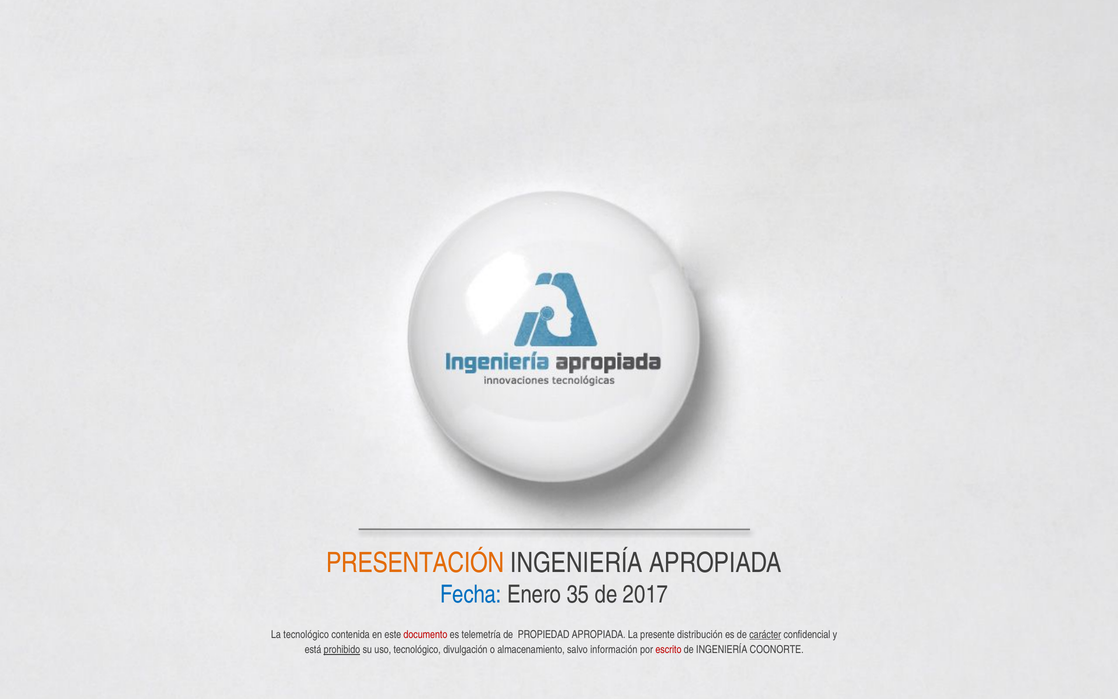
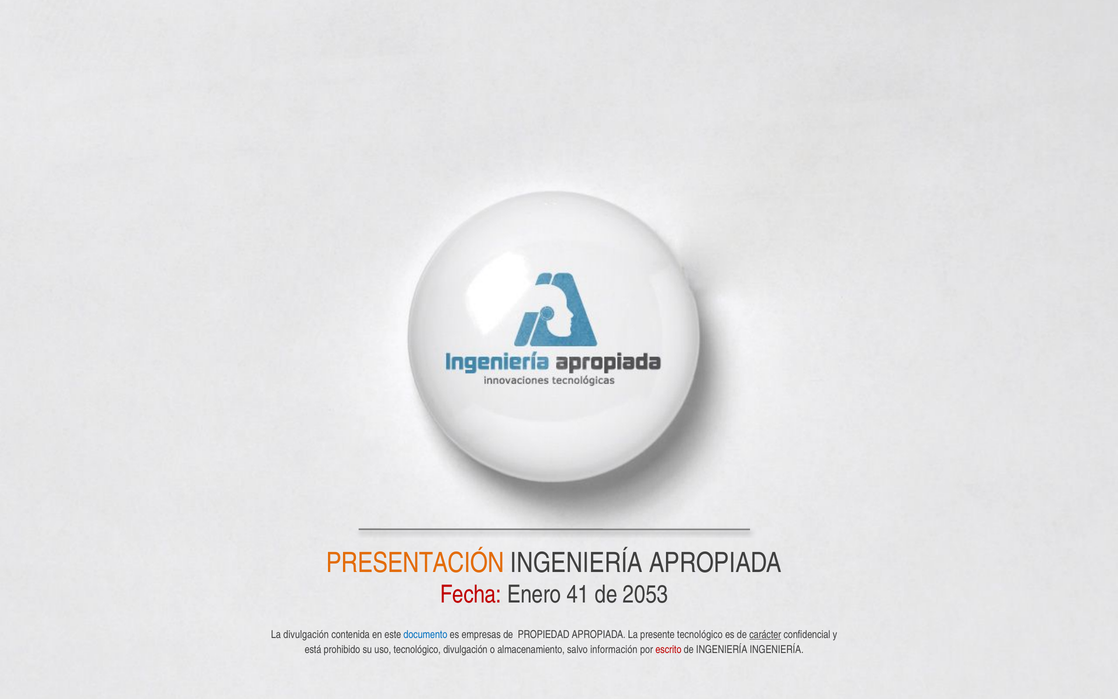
Fecha colour: blue -> red
35: 35 -> 41
2017: 2017 -> 2053
La tecnológico: tecnológico -> divulgación
documento colour: red -> blue
telemetría: telemetría -> empresas
presente distribución: distribución -> tecnológico
prohibido underline: present -> none
INGENIERÍA COONORTE: COONORTE -> INGENIERÍA
